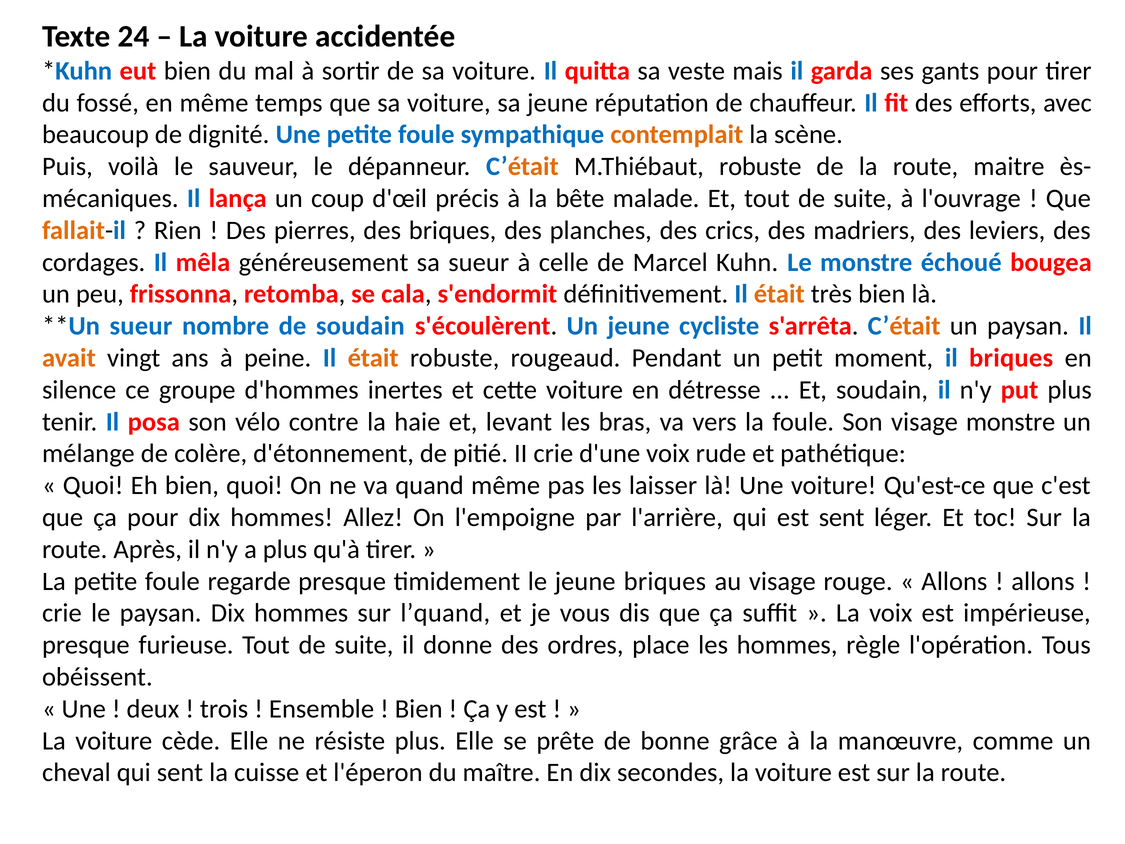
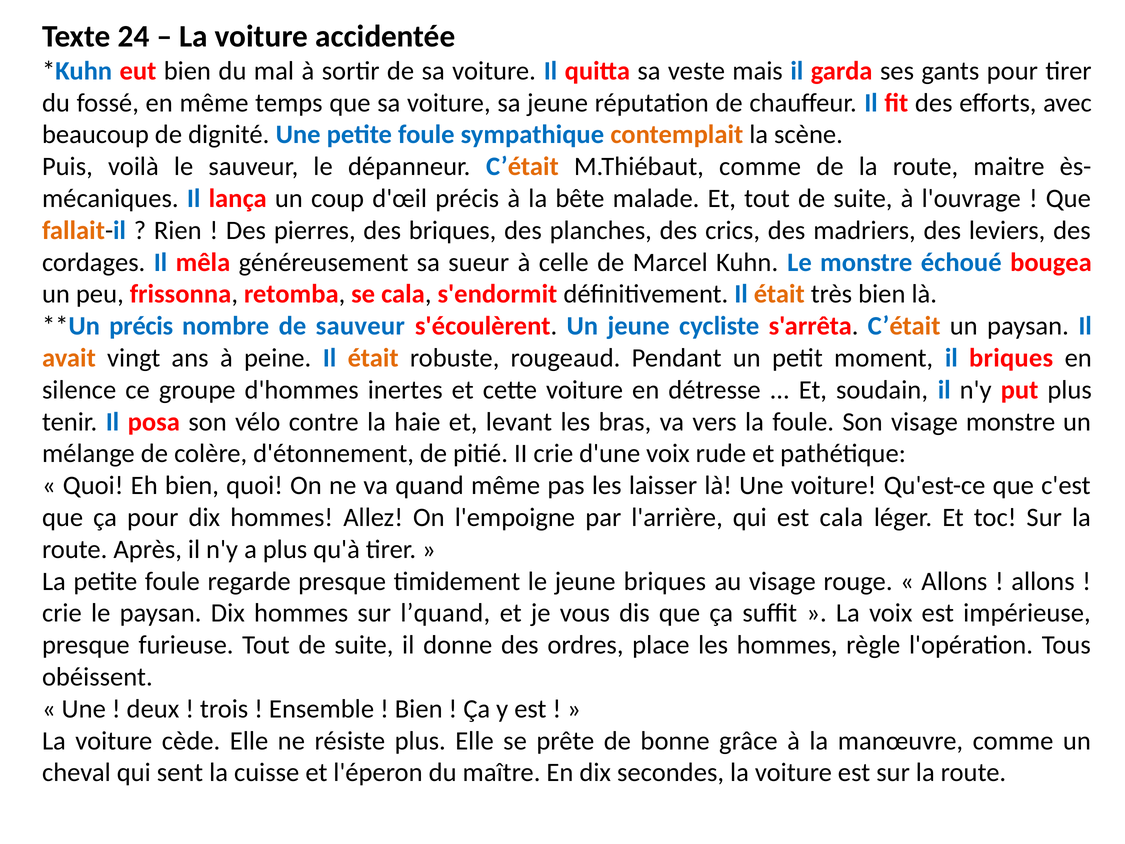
M.Thiébaut robuste: robuste -> comme
sueur at (141, 326): sueur -> précis
de soudain: soudain -> sauveur
est sent: sent -> cala
